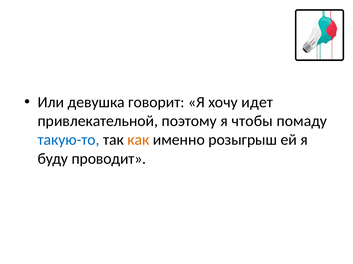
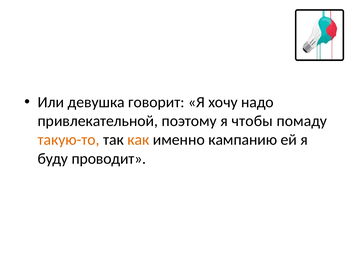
идет: идет -> надо
такую-то colour: blue -> orange
розыгрыш: розыгрыш -> кампанию
